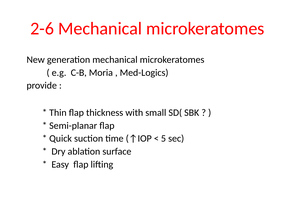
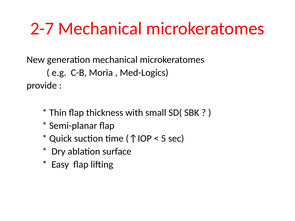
2-6: 2-6 -> 2-7
